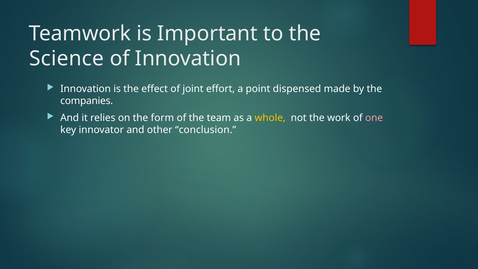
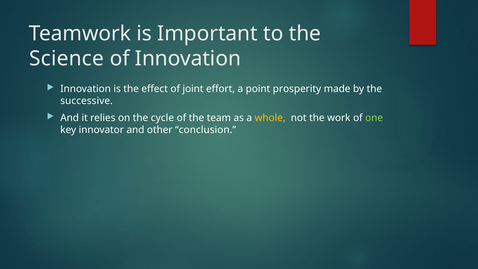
dispensed: dispensed -> prosperity
companies: companies -> successive
form: form -> cycle
one colour: pink -> light green
